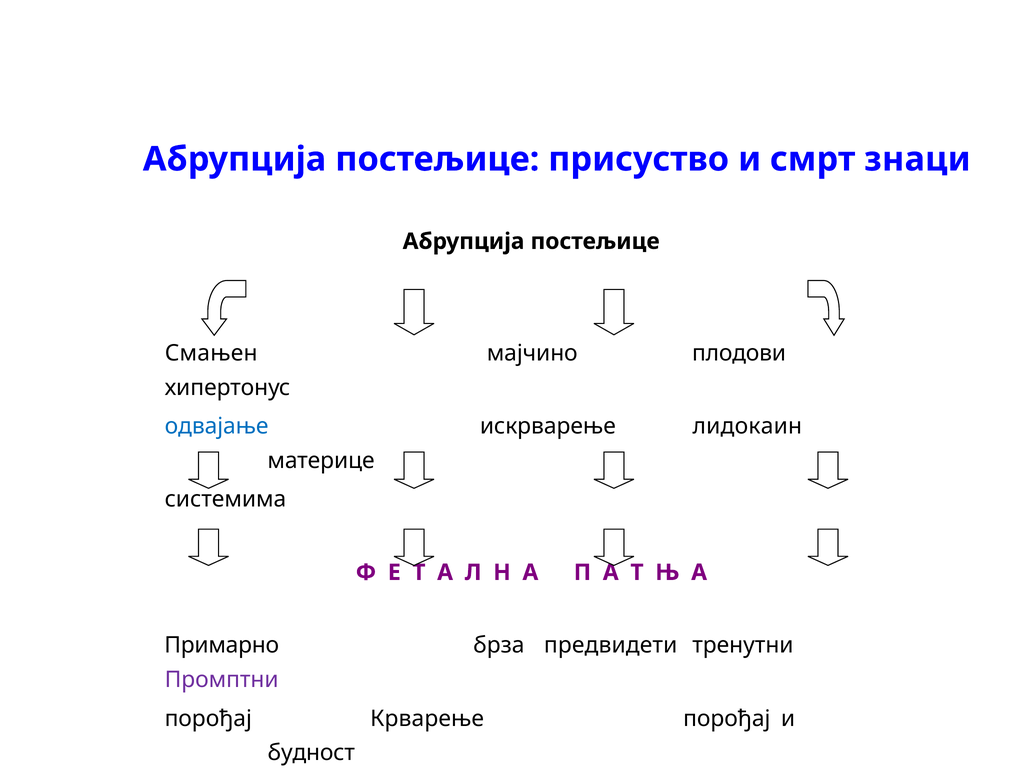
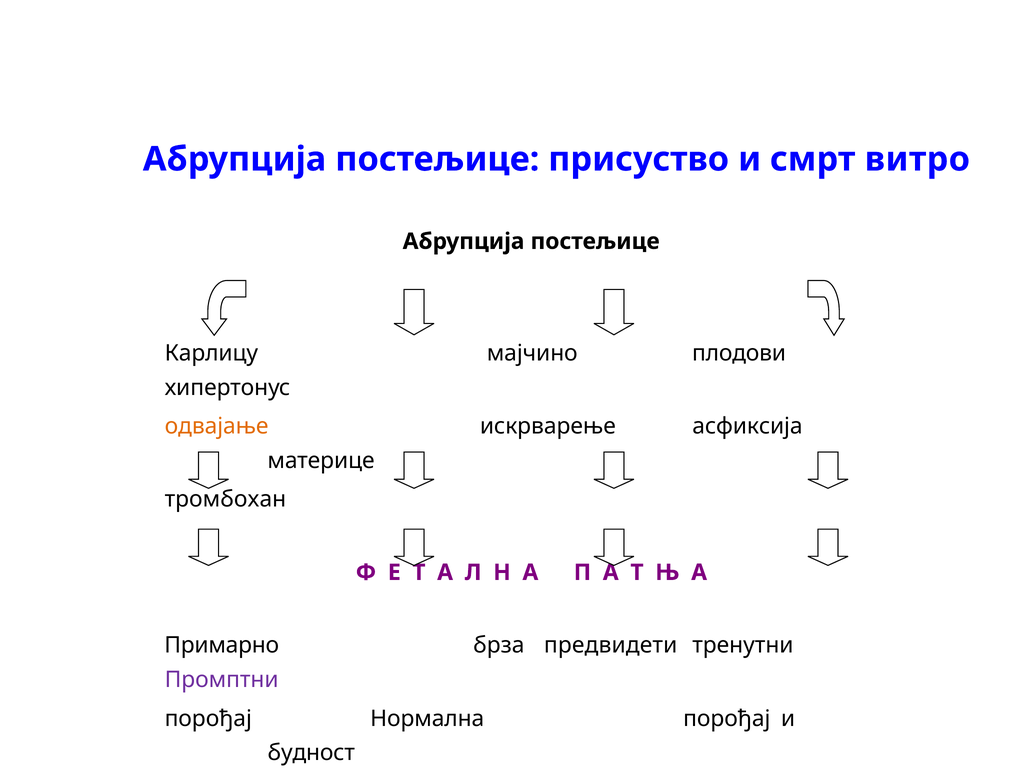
знаци: знаци -> витро
Смањен: Смањен -> Карлицу
одвајање colour: blue -> orange
лидокаин: лидокаин -> асфиксија
системима: системима -> тромбоxан
Крварење: Крварење -> Нормална
